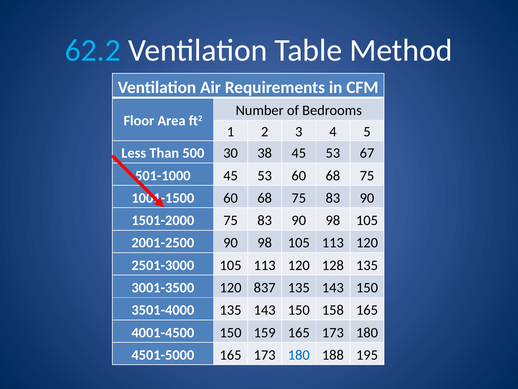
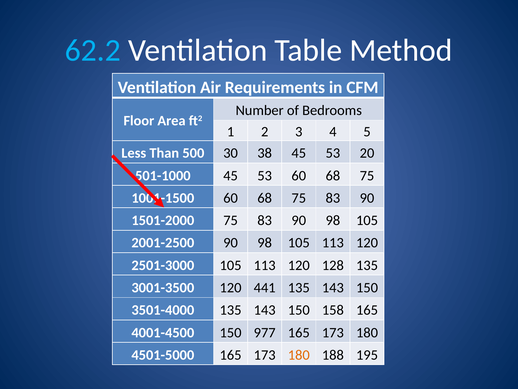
67: 67 -> 20
837: 837 -> 441
159: 159 -> 977
180 at (299, 355) colour: blue -> orange
